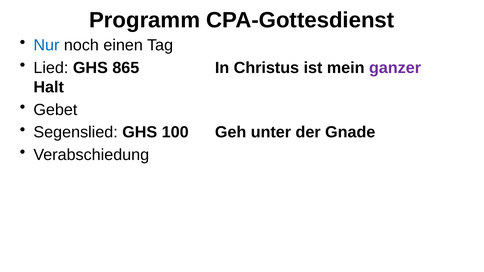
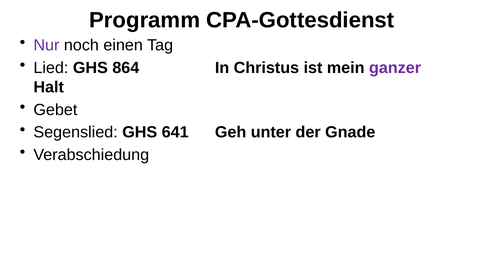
Nur colour: blue -> purple
865: 865 -> 864
100: 100 -> 641
